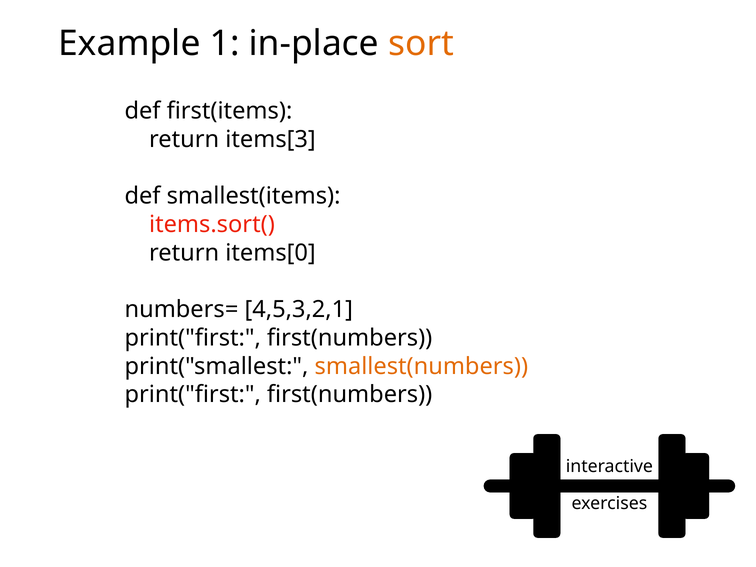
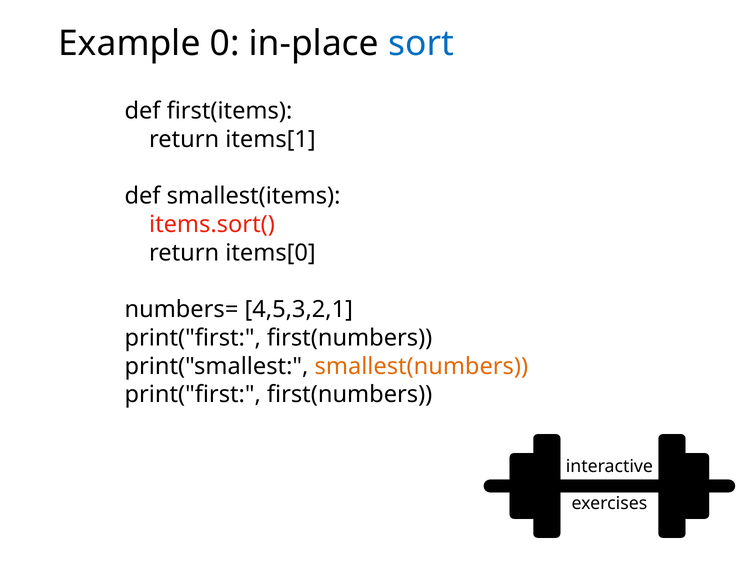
1: 1 -> 0
sort colour: orange -> blue
items[3: items[3 -> items[1
